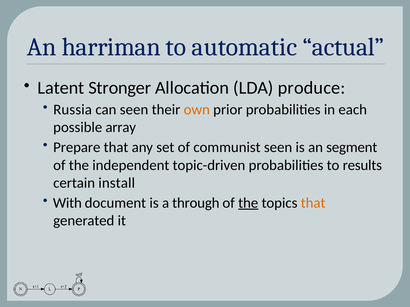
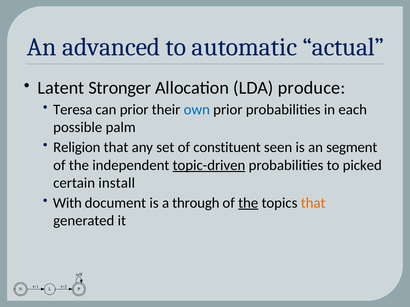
harriman: harriman -> advanced
Russia: Russia -> Teresa
can seen: seen -> prior
own colour: orange -> blue
array: array -> palm
Prepare: Prepare -> Religion
communist: communist -> constituent
topic-driven underline: none -> present
results: results -> picked
